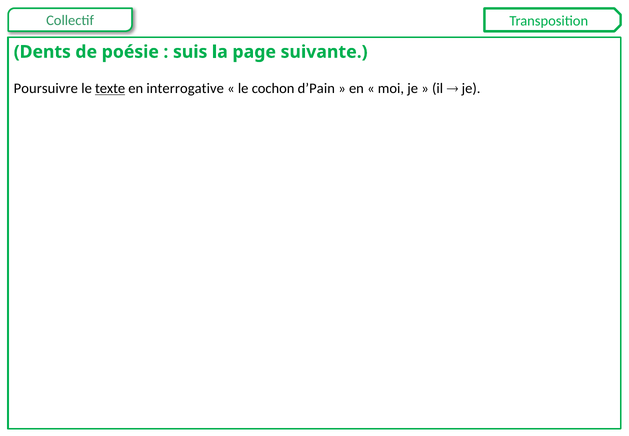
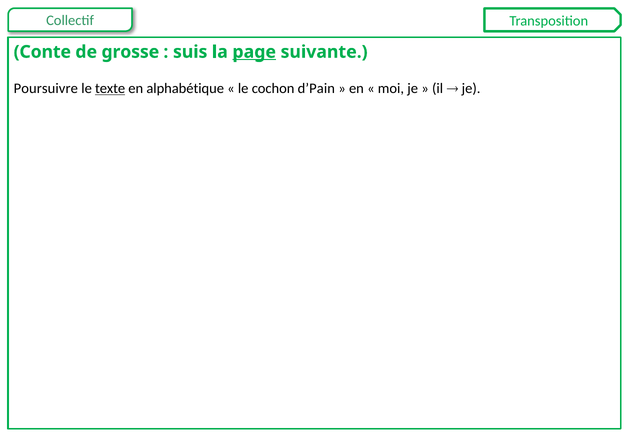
Dents: Dents -> Conte
poésie: poésie -> grosse
page underline: none -> present
interrogative: interrogative -> alphabétique
